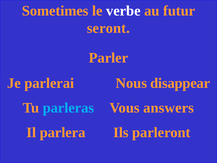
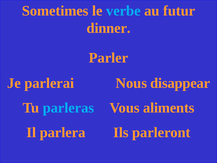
verbe colour: white -> light blue
seront: seront -> dinner
answers: answers -> aliments
